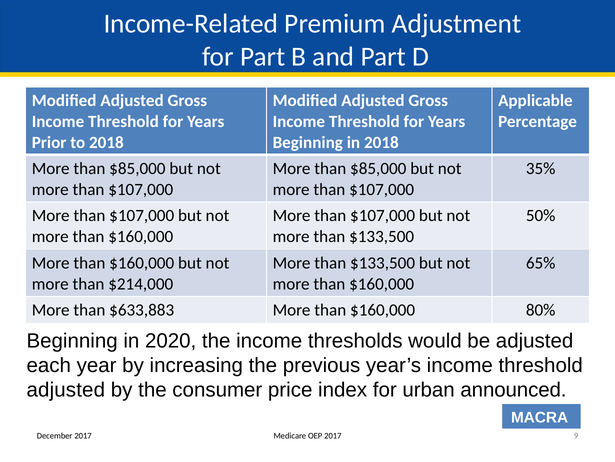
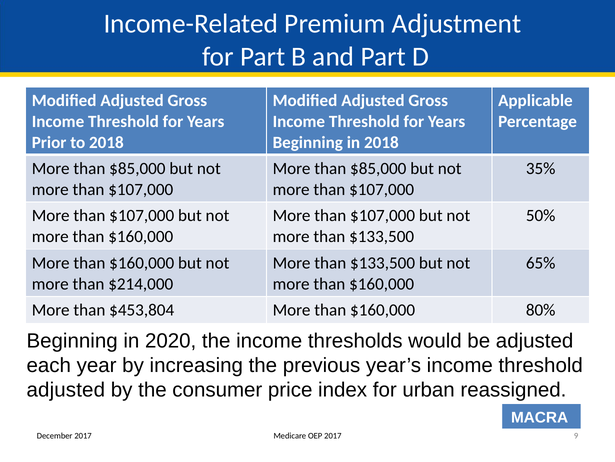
$633,883: $633,883 -> $453,804
announced: announced -> reassigned
